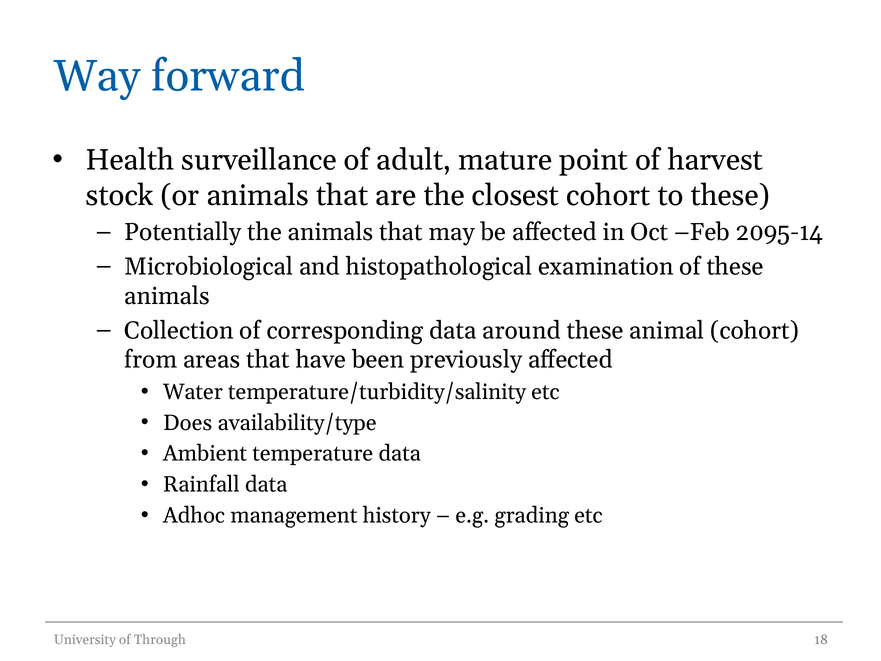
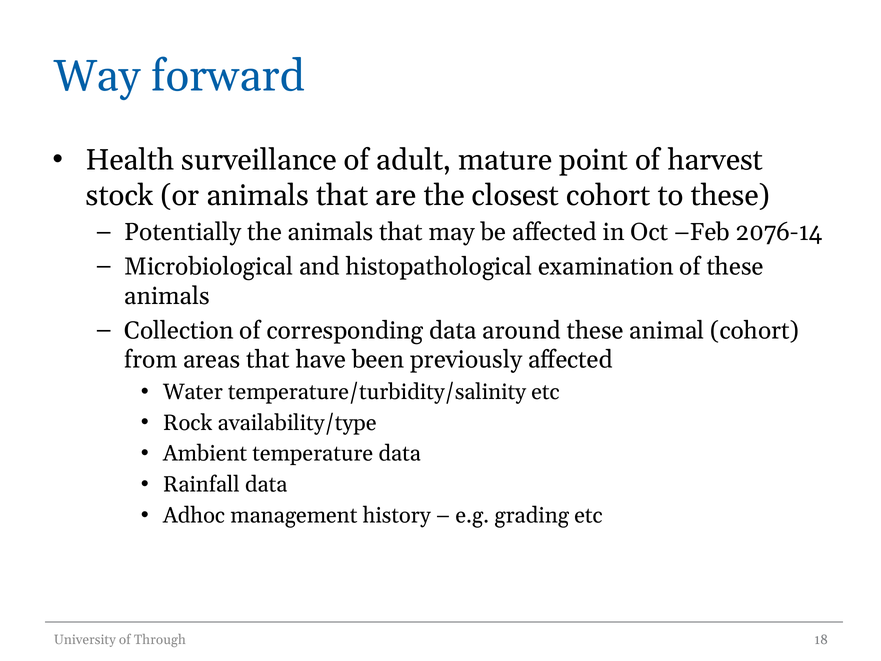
2095-14: 2095-14 -> 2076-14
Does: Does -> Rock
